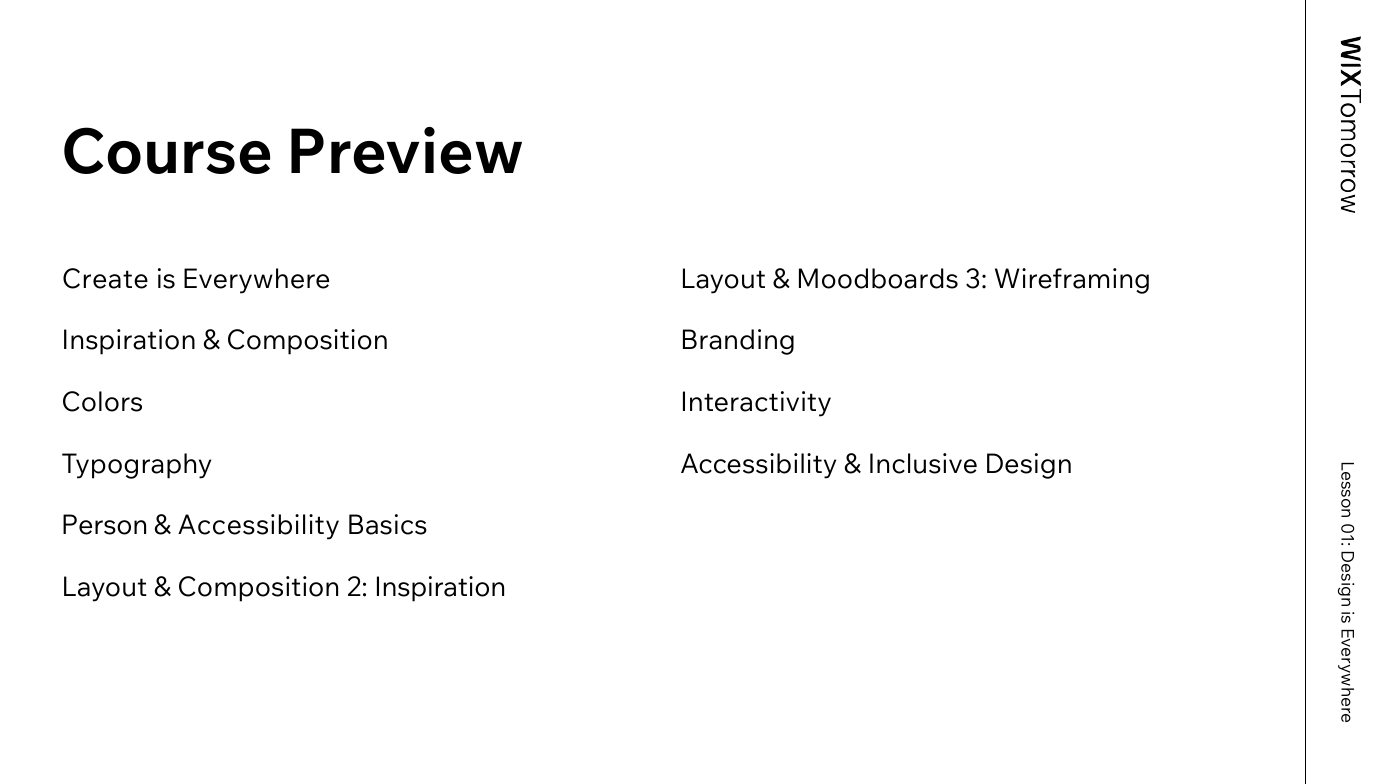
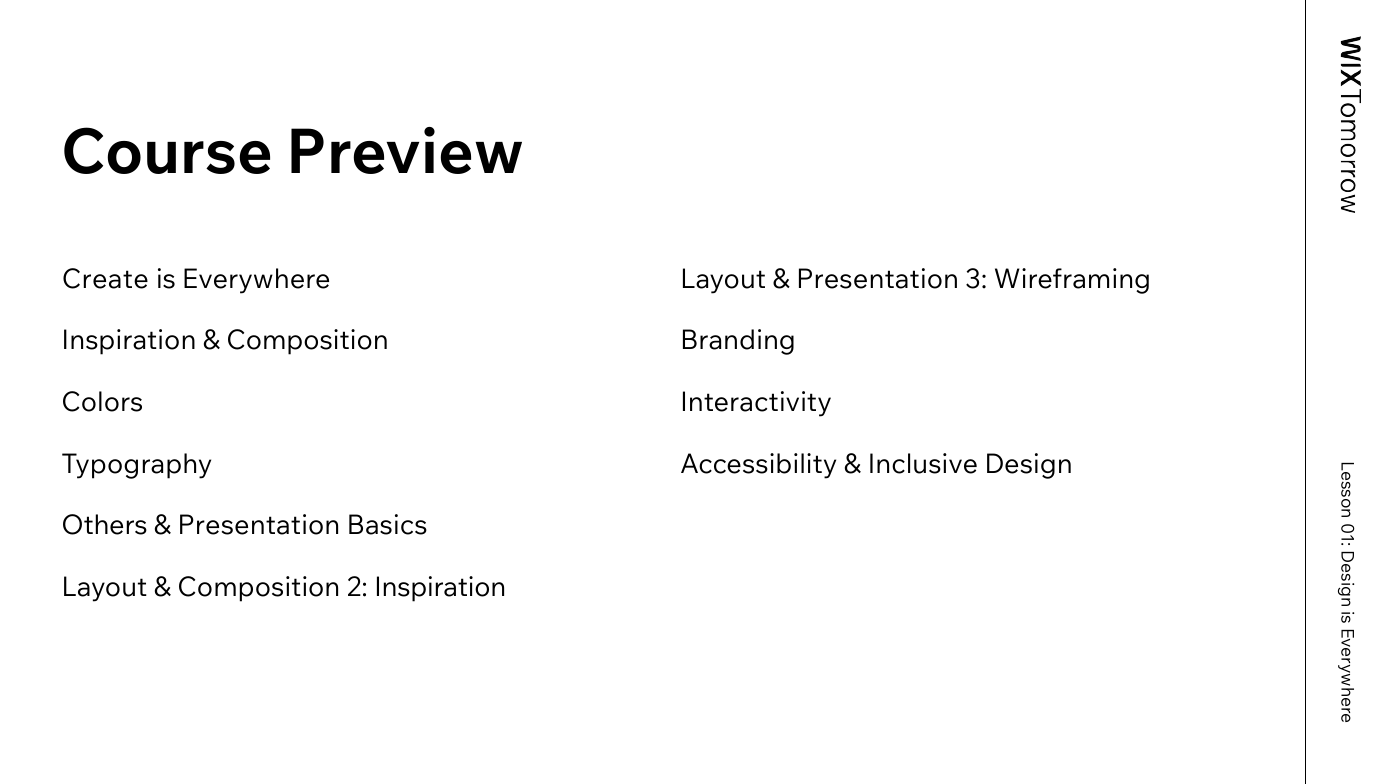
Moodboards at (878, 279): Moodboards -> Presentation
Person: Person -> Others
Accessibility at (259, 525): Accessibility -> Presentation
